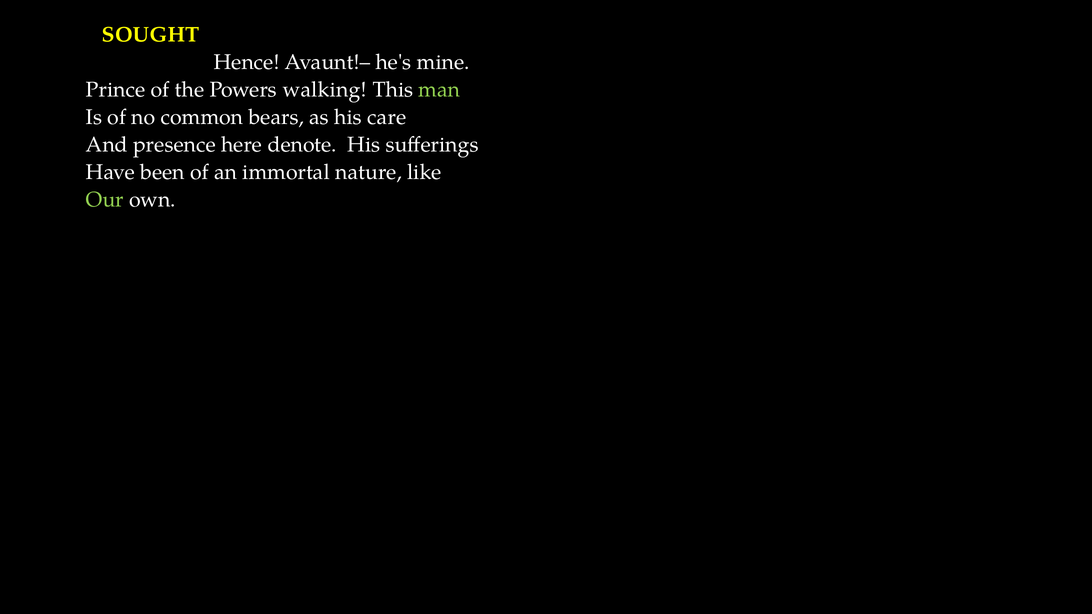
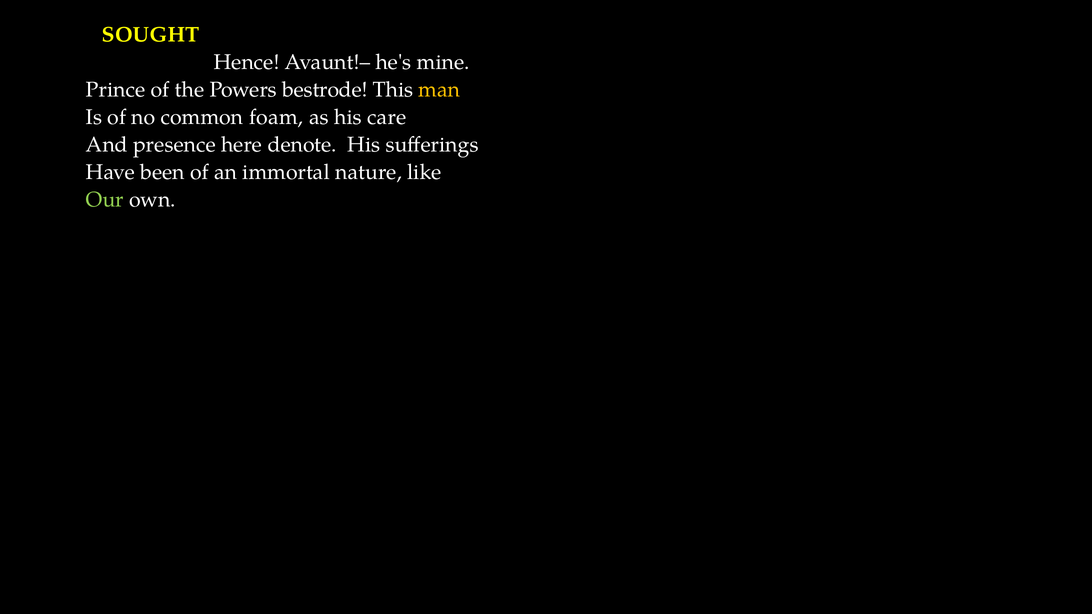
walking: walking -> bestrode
man colour: light green -> yellow
bears: bears -> foam
